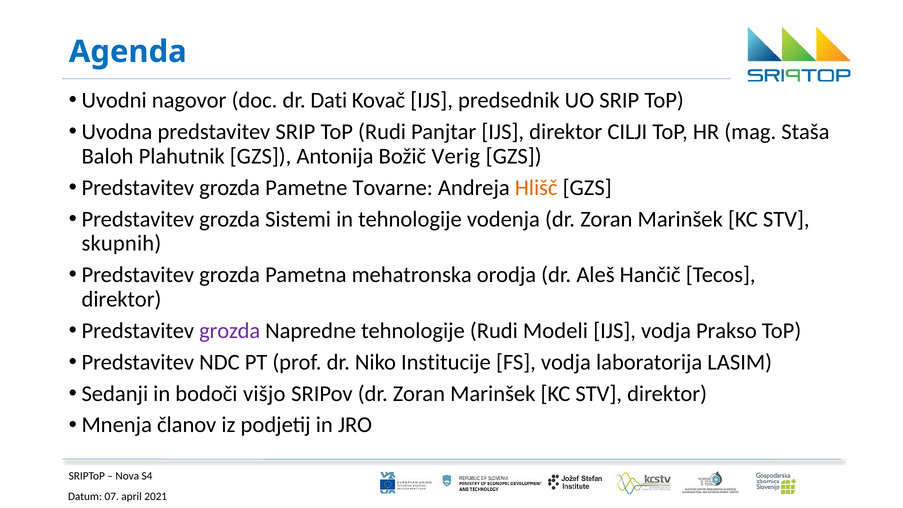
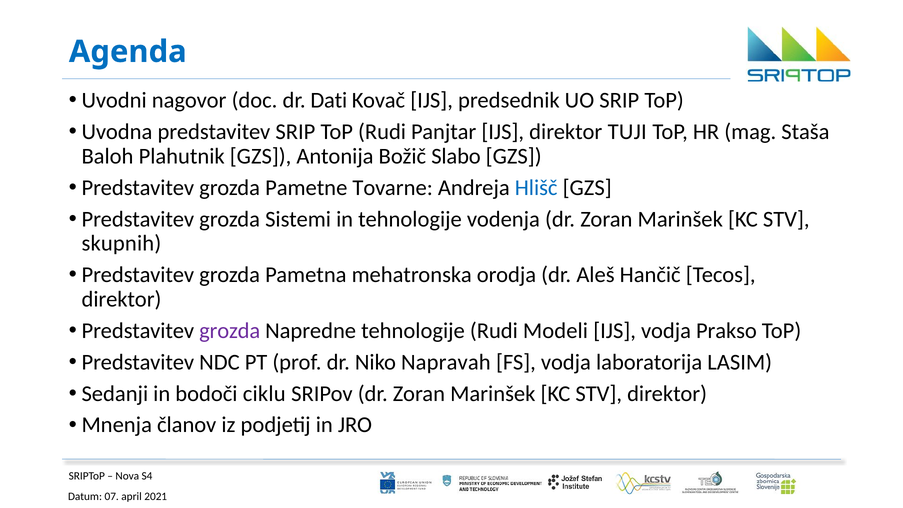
CILJI: CILJI -> TUJI
Verig: Verig -> Slabo
Hlišč colour: orange -> blue
Institucije: Institucije -> Napravah
višjo: višjo -> ciklu
